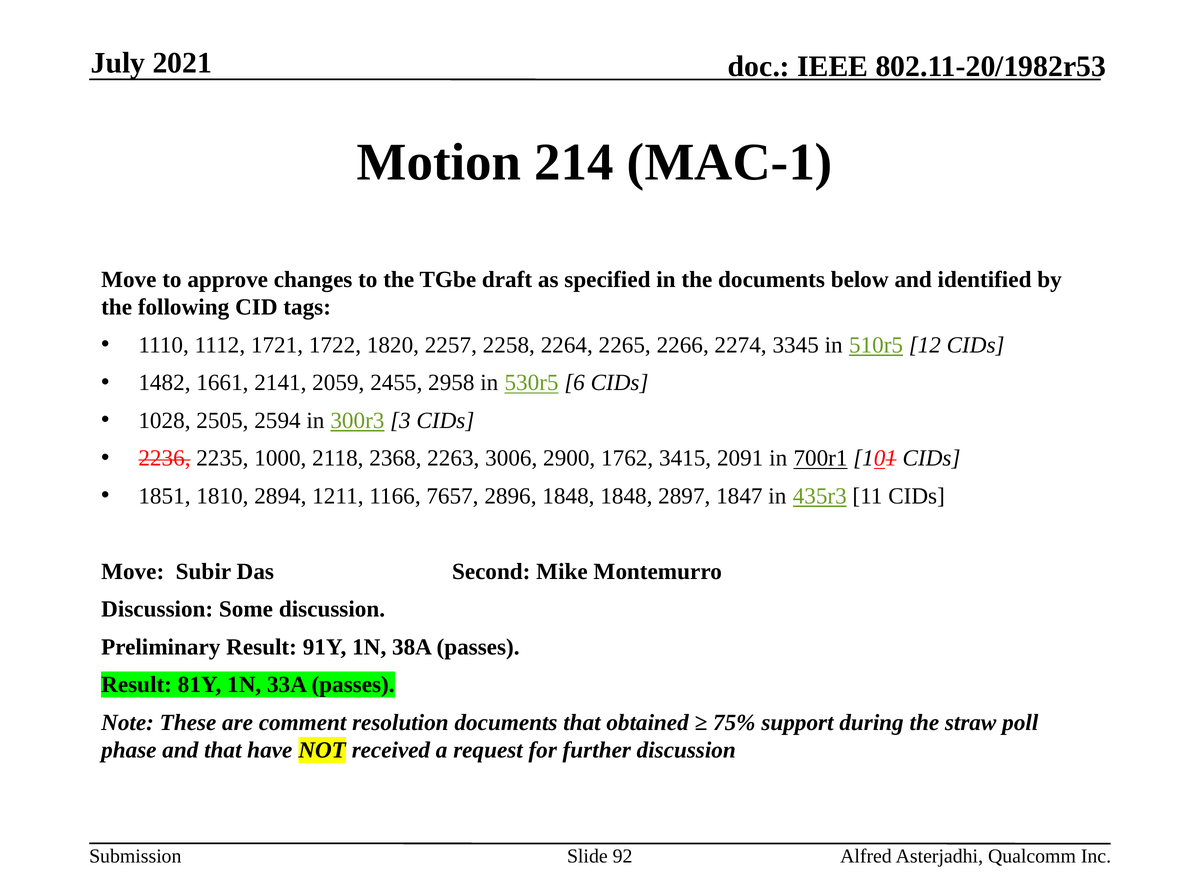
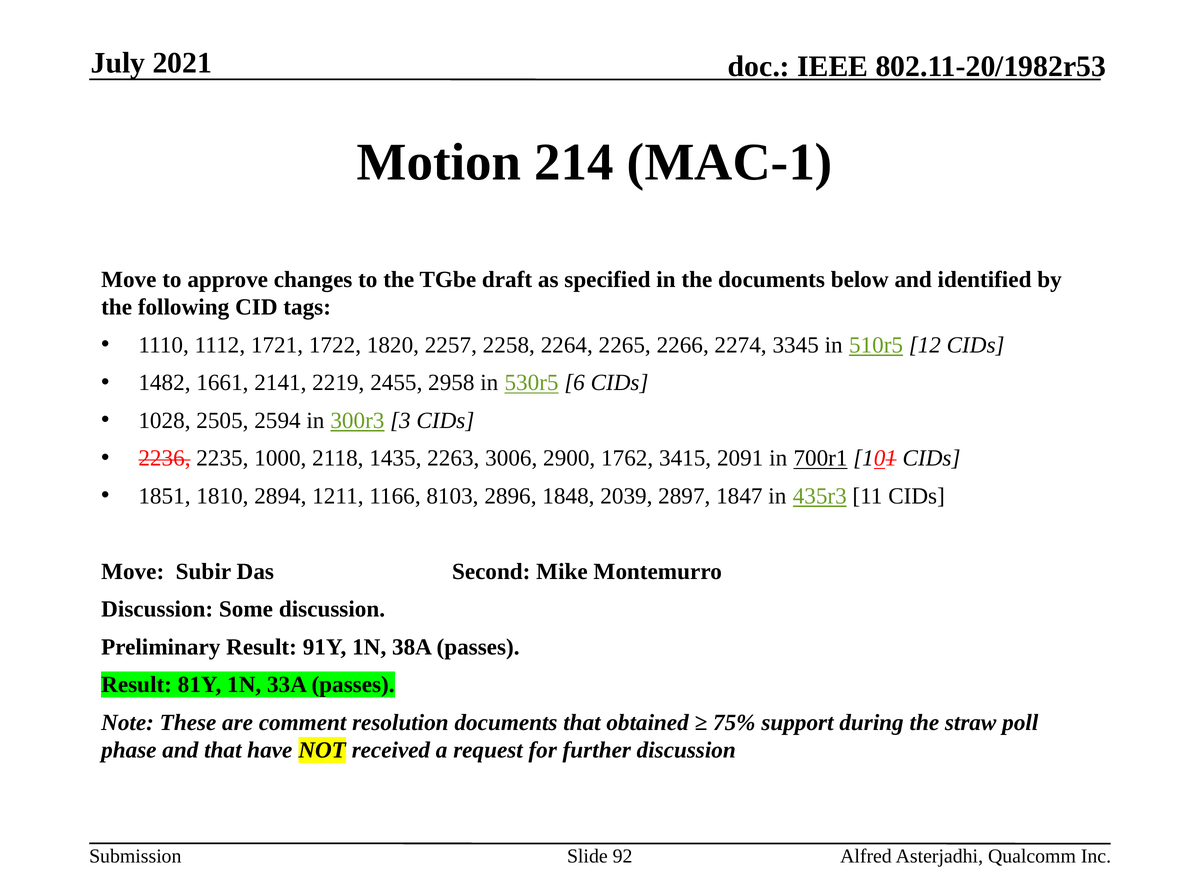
2059: 2059 -> 2219
2368: 2368 -> 1435
7657: 7657 -> 8103
1848 1848: 1848 -> 2039
